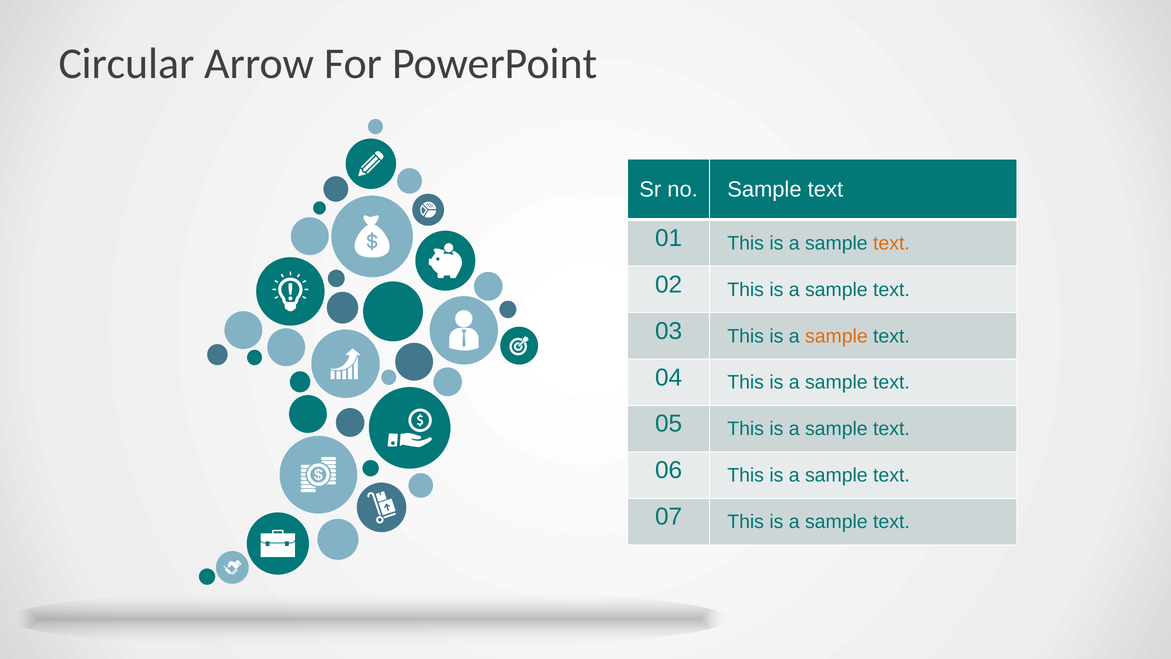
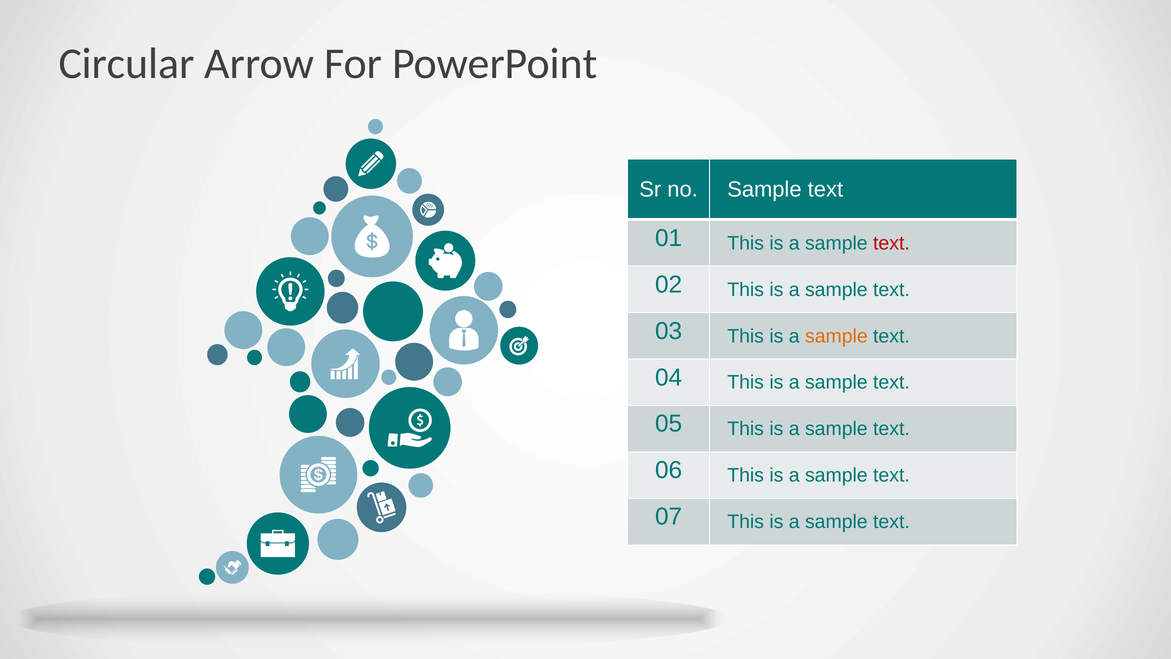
text at (891, 243) colour: orange -> red
